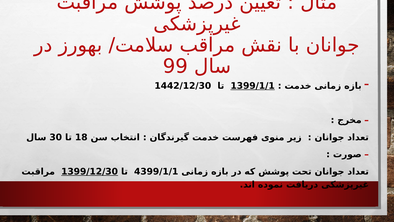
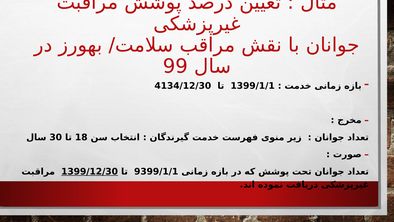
1442/12/30: 1442/12/30 -> 4134/12/30
1399/1/1 underline: present -> none
4399/1/1: 4399/1/1 -> 9399/1/1
